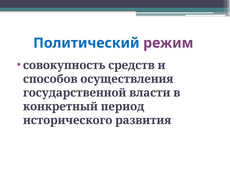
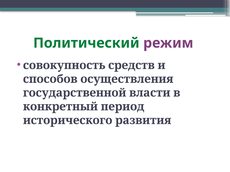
Политический colour: blue -> green
